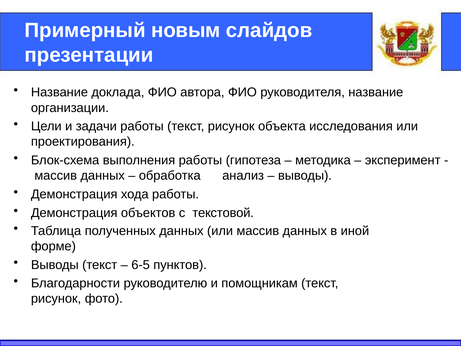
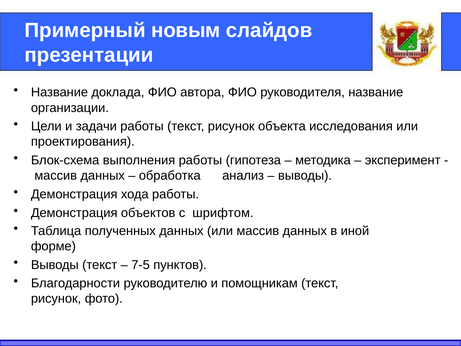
текстовой: текстовой -> шрифтом
6-5: 6-5 -> 7-5
